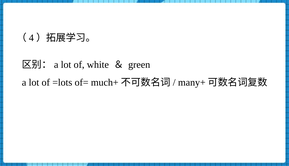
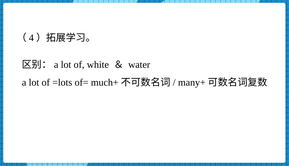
green: green -> water
